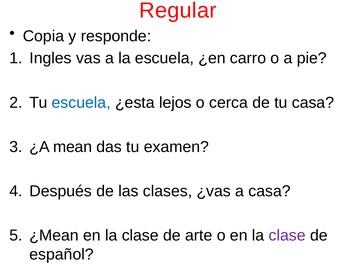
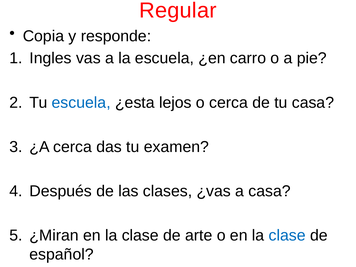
¿A mean: mean -> cerca
¿Mean: ¿Mean -> ¿Miran
clase at (287, 235) colour: purple -> blue
